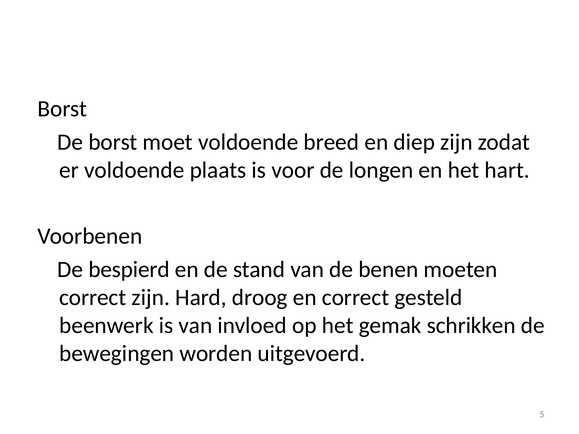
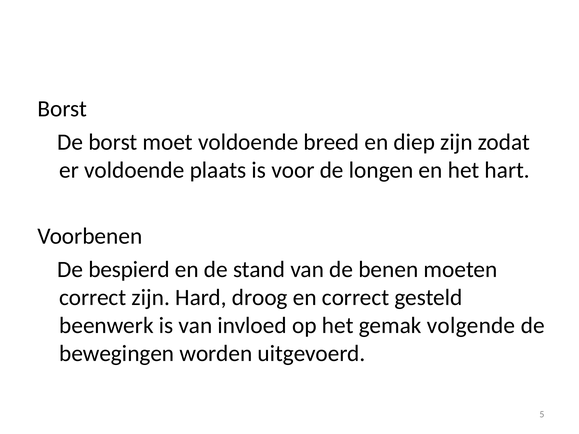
schrikken: schrikken -> volgende
